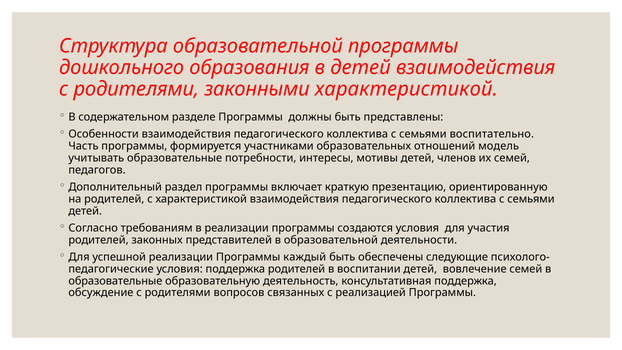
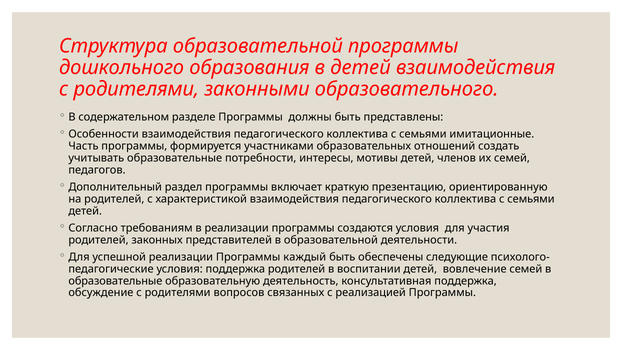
законными характеристикой: характеристикой -> образовательного
воспитательно: воспитательно -> имитационные
модель: модель -> создать
